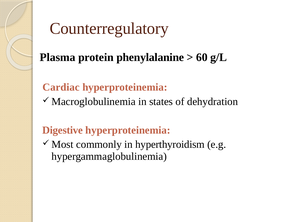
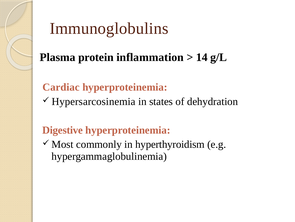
Counterregulatory: Counterregulatory -> Immunoglobulins
phenylalanine: phenylalanine -> inflammation
60: 60 -> 14
Macroglobulinemia: Macroglobulinemia -> Hypersarcosinemia
